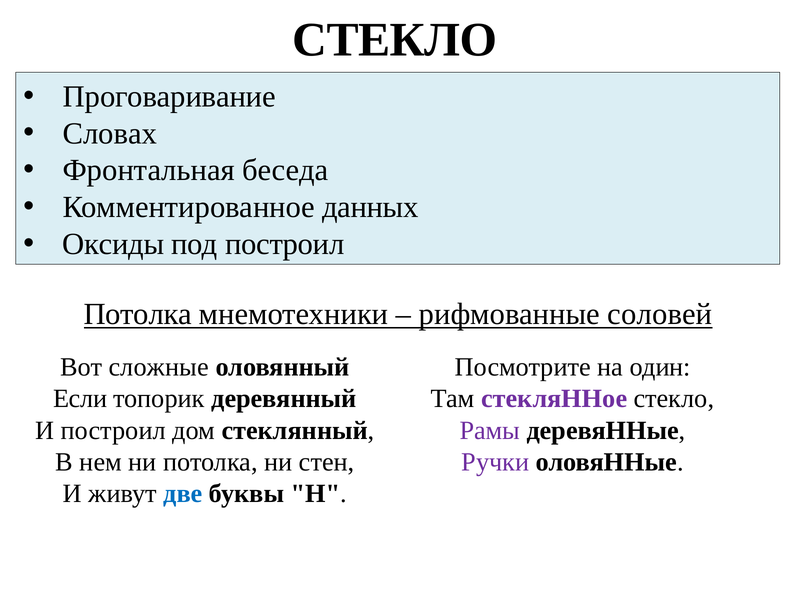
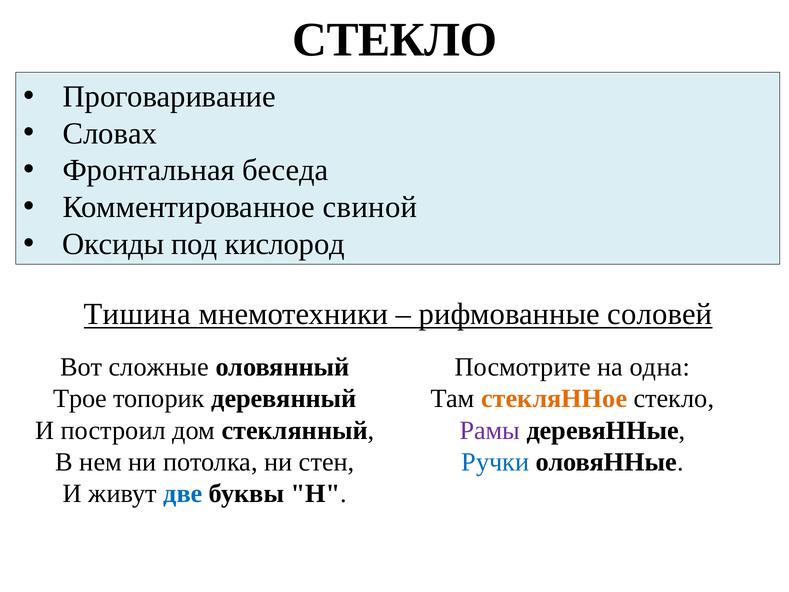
данных: данных -> свиной
под построил: построил -> кислород
Потолка at (138, 314): Потолка -> Тишина
один: один -> одна
Если: Если -> Трое
стекляННое colour: purple -> orange
Ручки colour: purple -> blue
